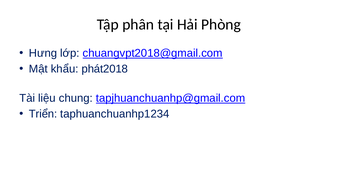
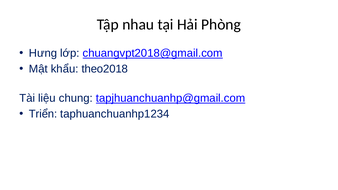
phân: phân -> nhau
phát2018: phát2018 -> theo2018
